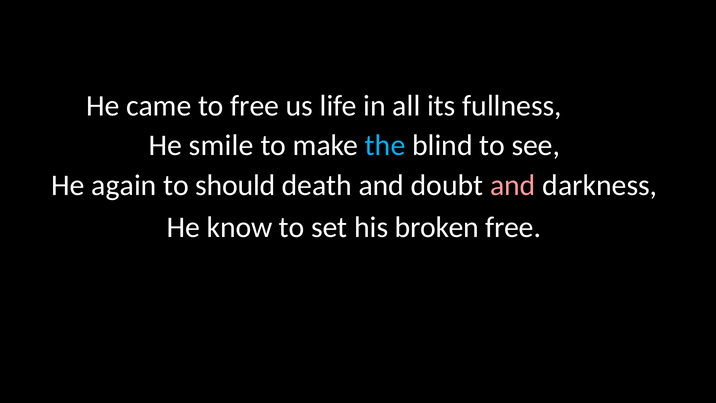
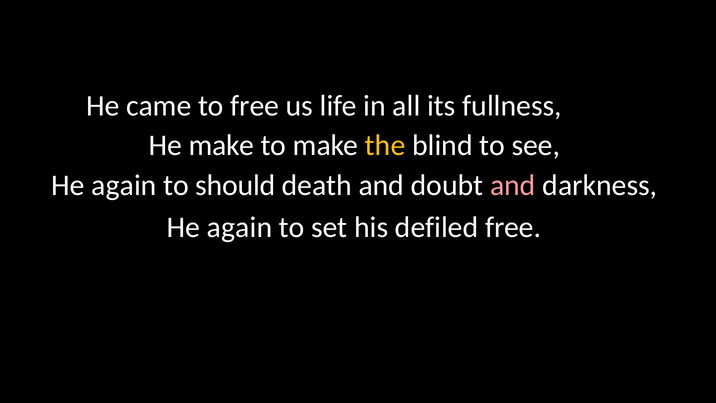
He smile: smile -> make
the colour: light blue -> yellow
know at (240, 227): know -> again
broken: broken -> defiled
